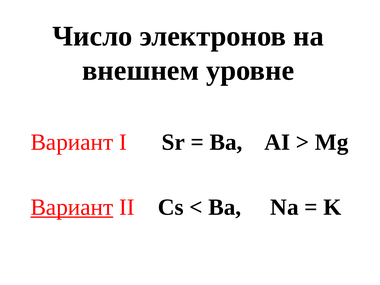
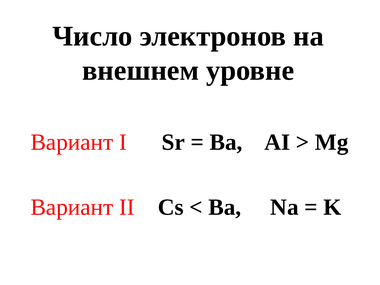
Вариант at (72, 207) underline: present -> none
